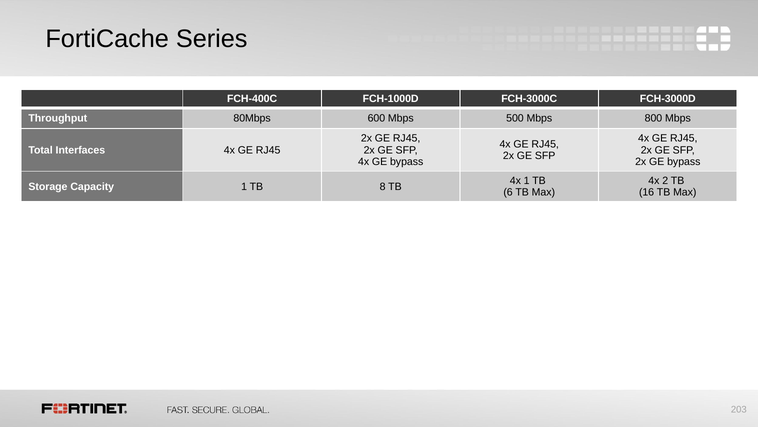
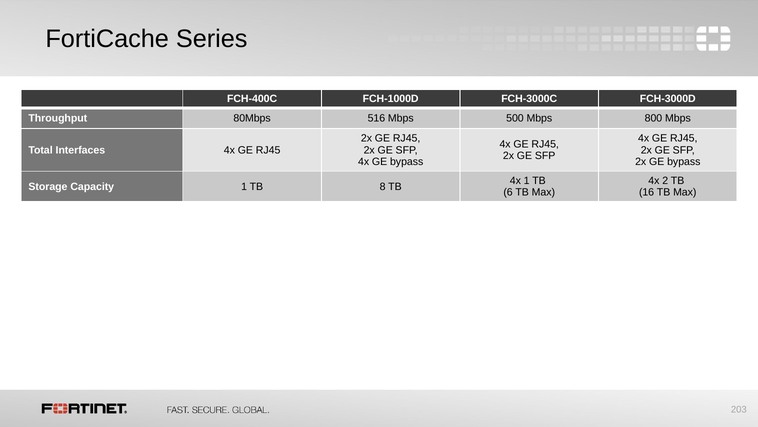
600: 600 -> 516
